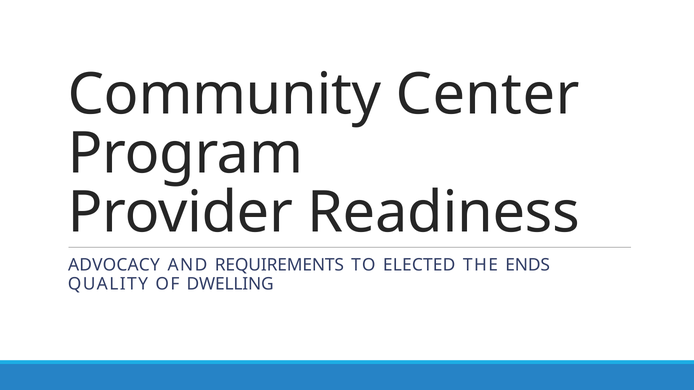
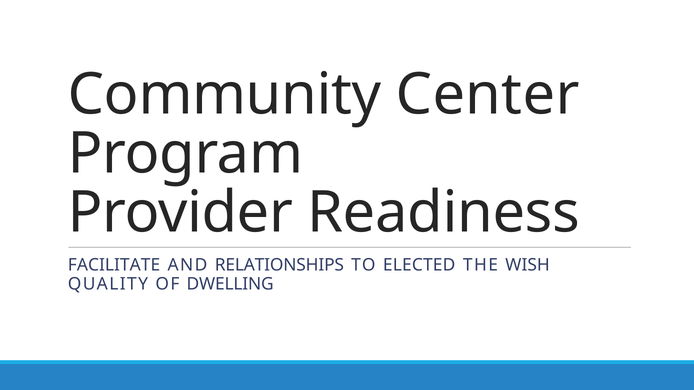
ADVOCACY: ADVOCACY -> FACILITATE
REQUIREMENTS: REQUIREMENTS -> RELATIONSHIPS
ENDS: ENDS -> WISH
